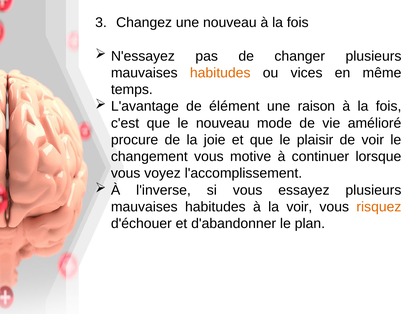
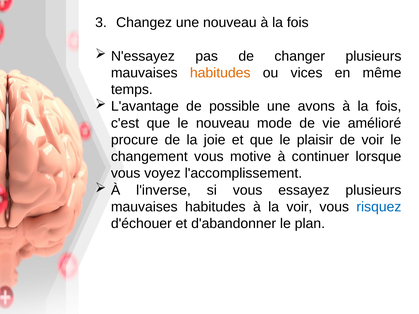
élément: élément -> possible
raison: raison -> avons
risquez colour: orange -> blue
